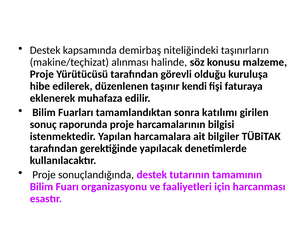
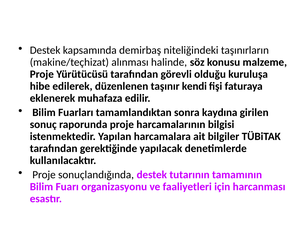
katılımı: katılımı -> kaydına
